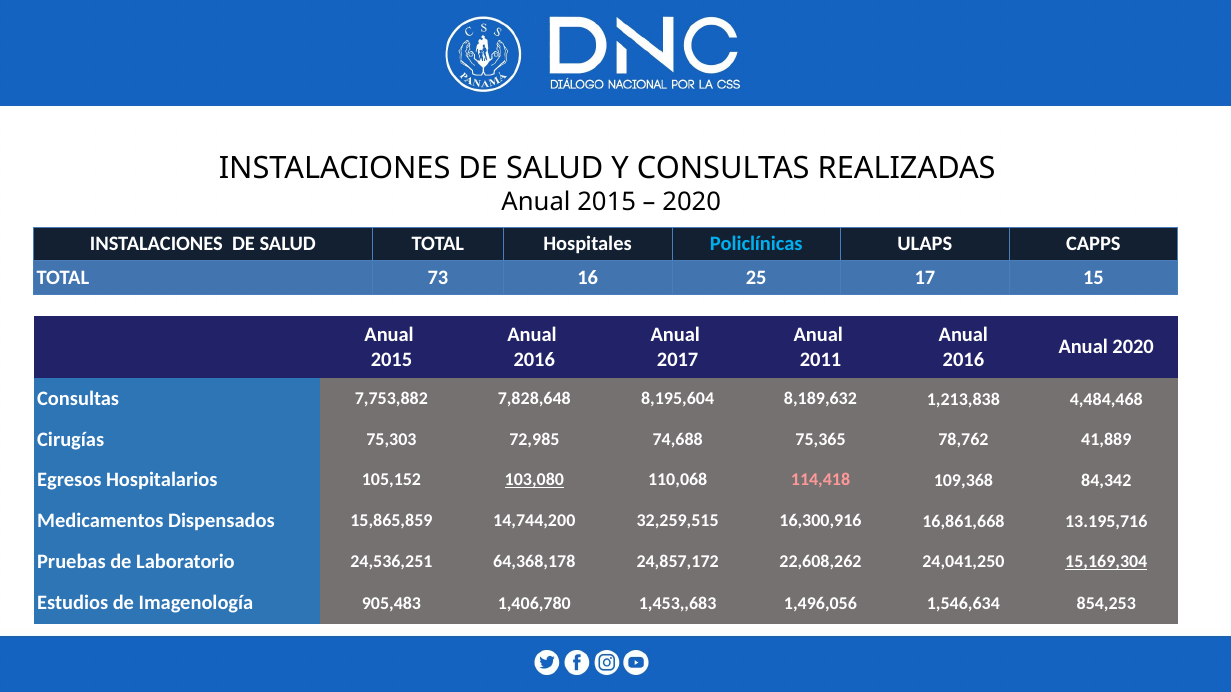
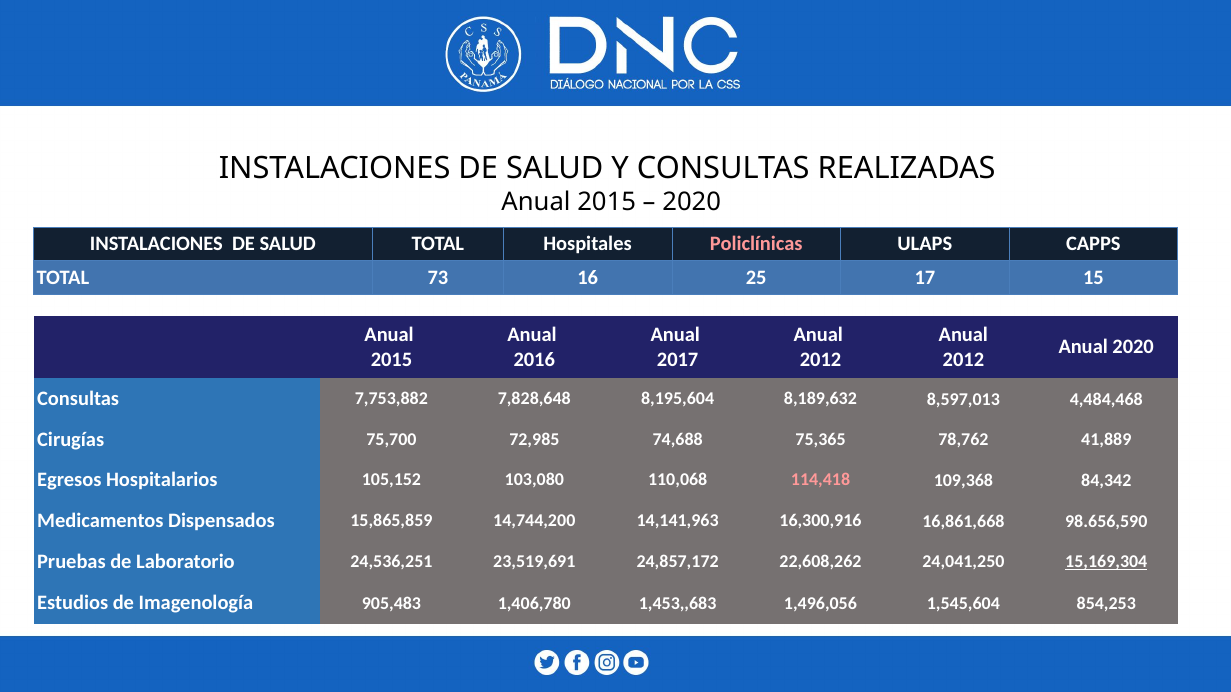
Policlínicas colour: light blue -> pink
2011 at (821, 360): 2011 -> 2012
2016 at (963, 360): 2016 -> 2012
1,213,838: 1,213,838 -> 8,597,013
75,303: 75,303 -> 75,700
103,080 underline: present -> none
32,259,515: 32,259,515 -> 14,141,963
13.195,716: 13.195,716 -> 98.656,590
64,368,178: 64,368,178 -> 23,519,691
1,546,634: 1,546,634 -> 1,545,604
